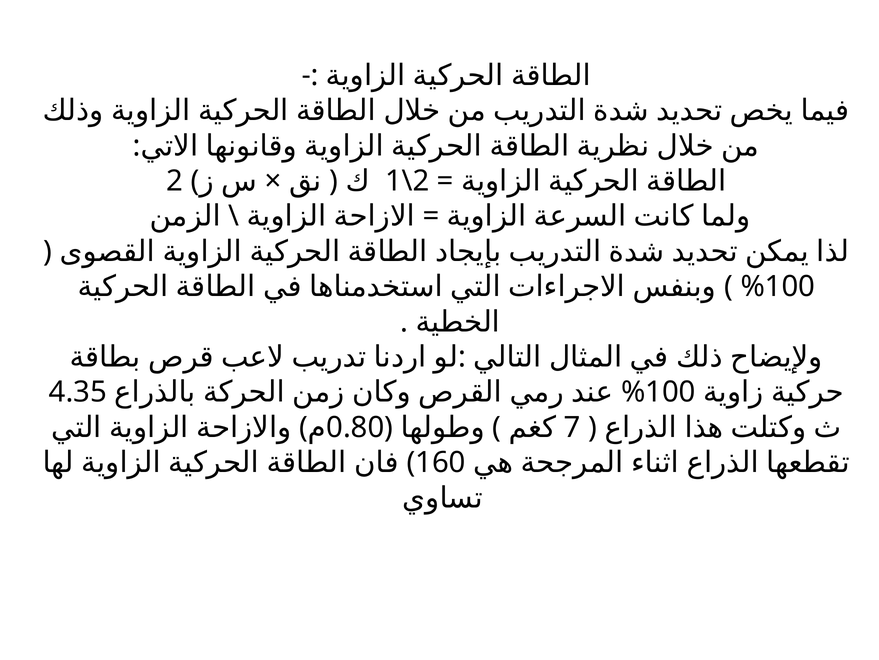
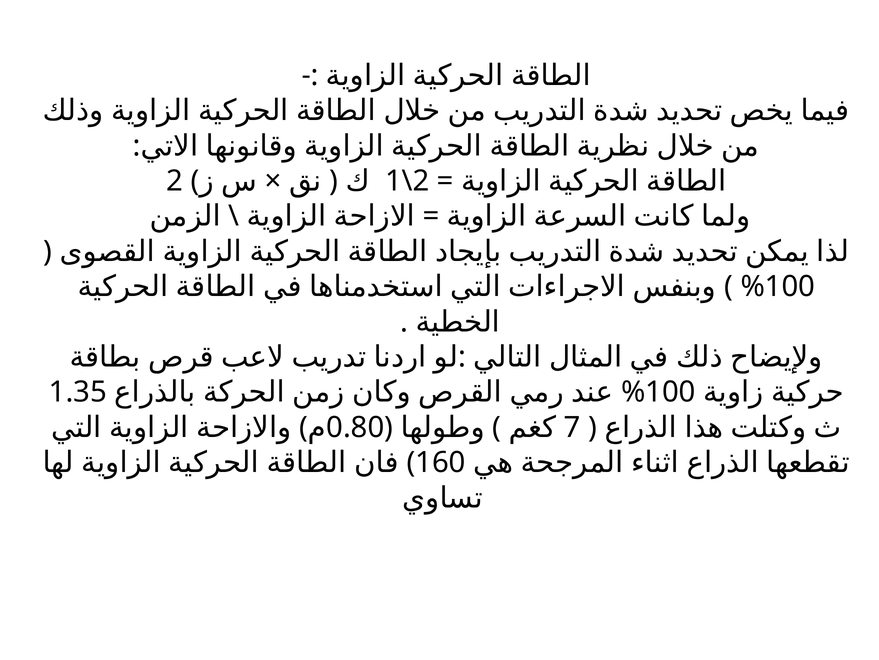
4.35: 4.35 -> 1.35
